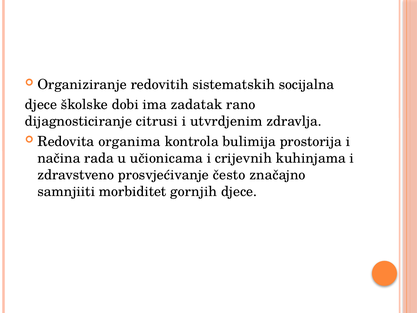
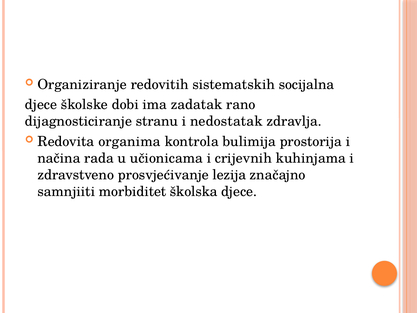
citrusi: citrusi -> stranu
utvrdjenim: utvrdjenim -> nedostatak
često: često -> lezija
gornjih: gornjih -> školska
